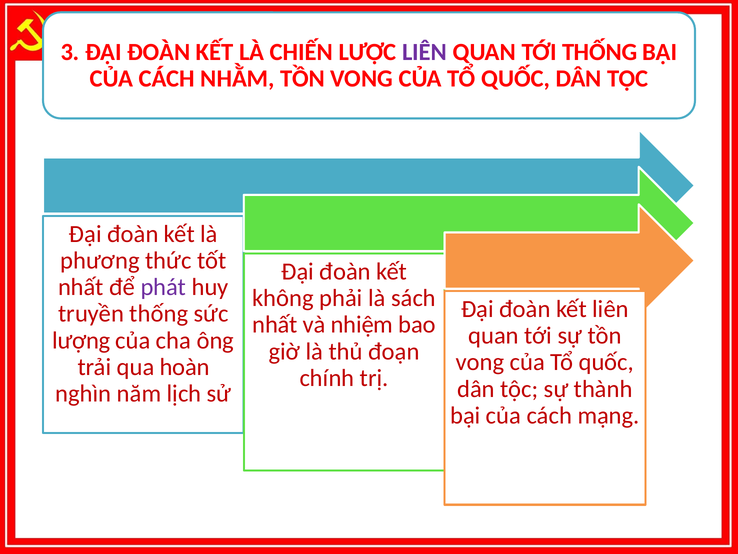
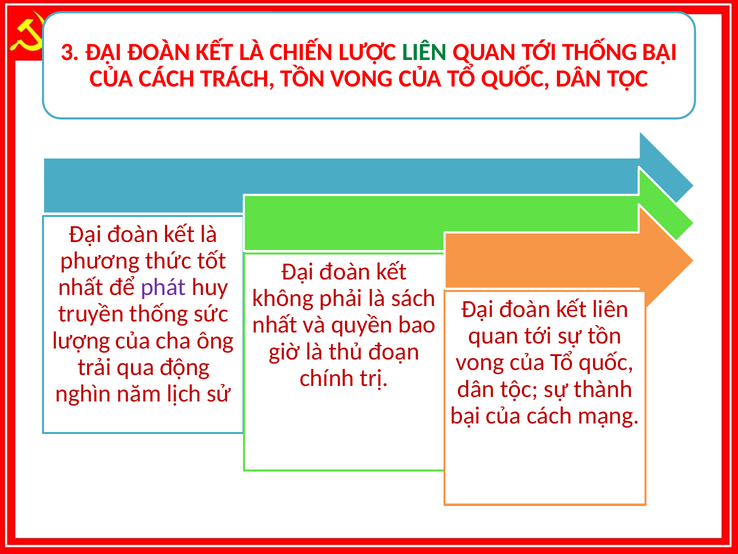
LIÊN at (425, 52) colour: purple -> green
NHẰM: NHẰM -> TRÁCH
nhiệm: nhiệm -> quyền
hoàn: hoàn -> động
